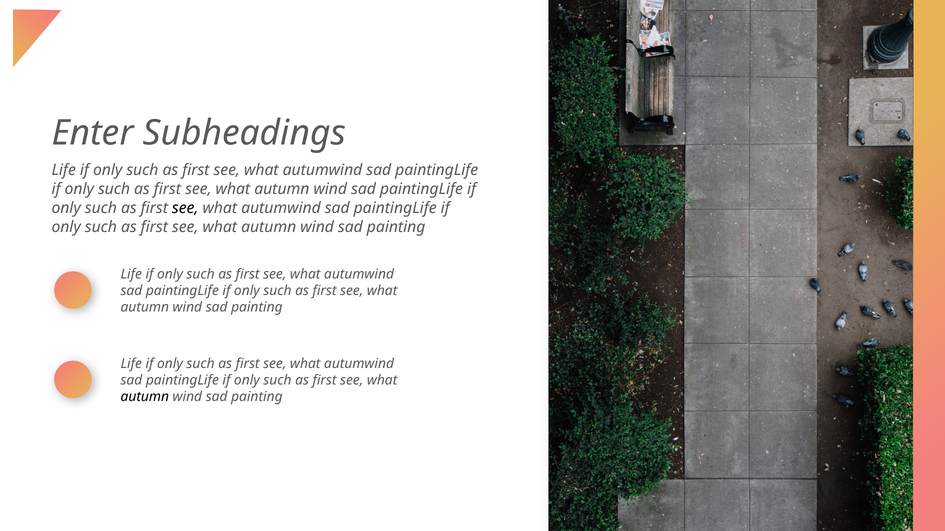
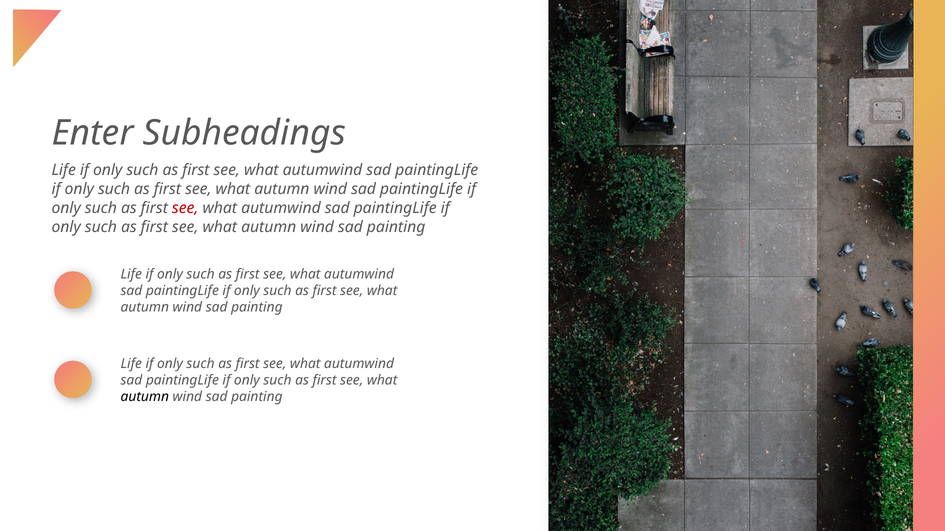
see at (185, 208) colour: black -> red
